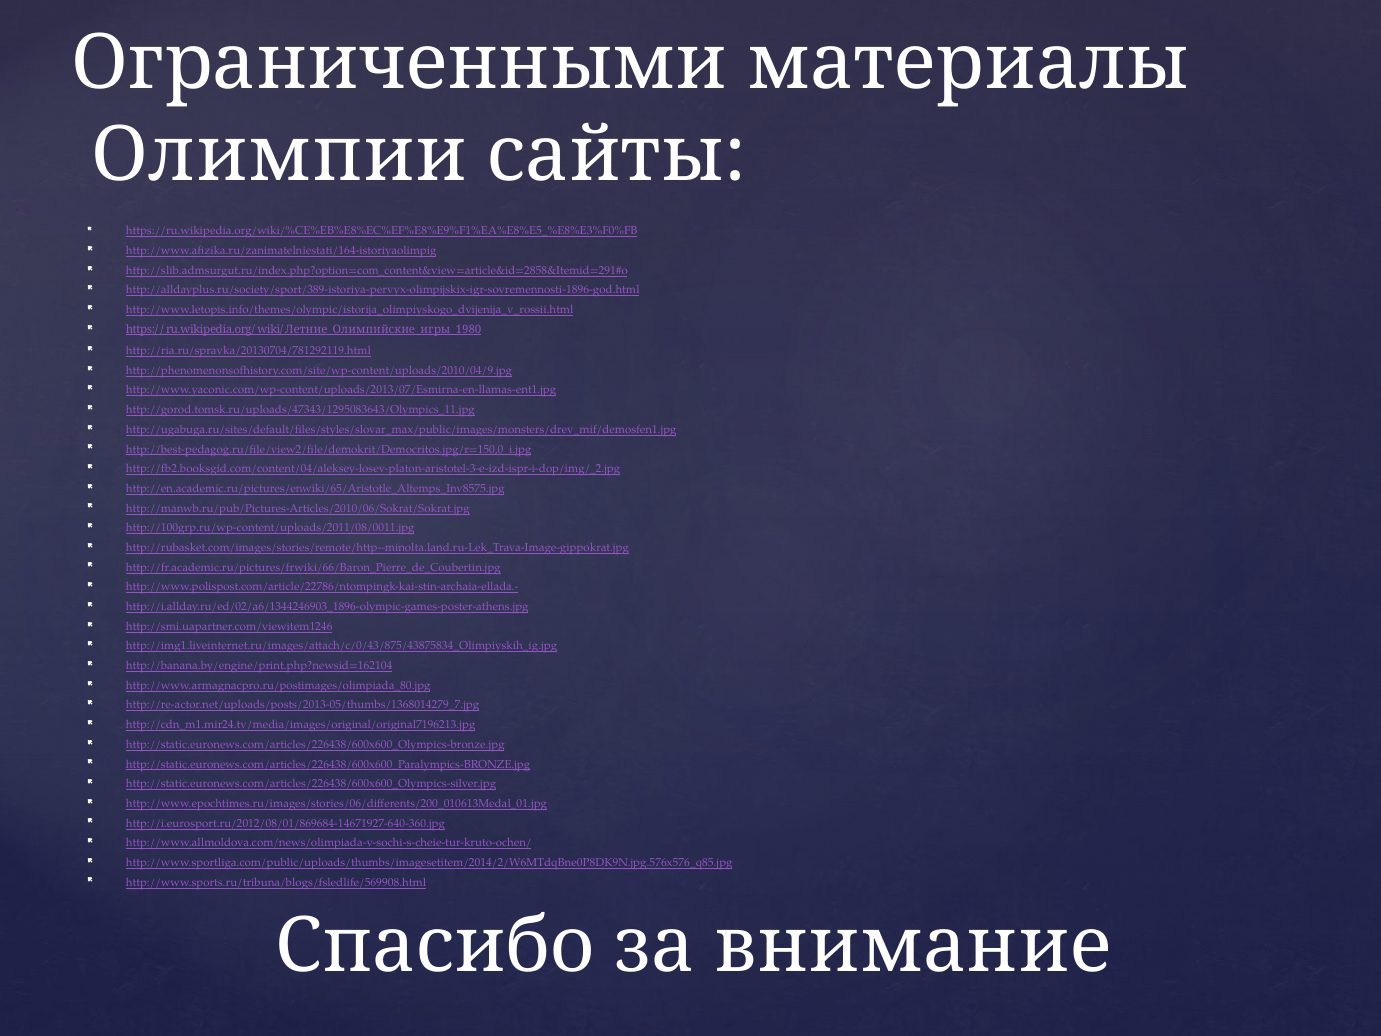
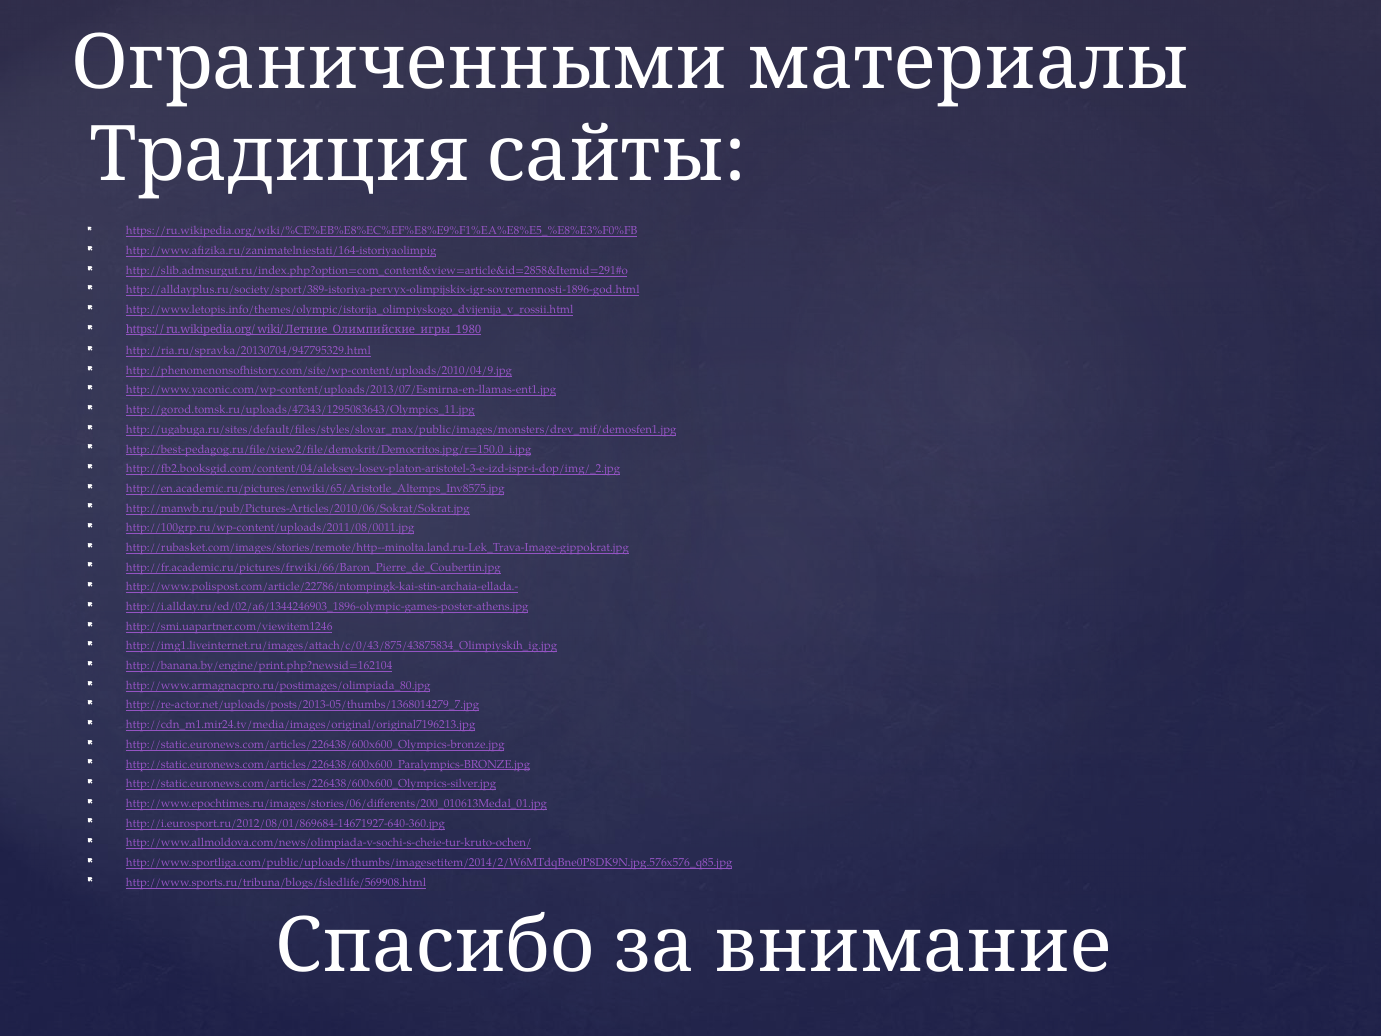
Олимпии: Олимпии -> Традиция
http://ria.ru/spravka/20130704/781292119.html: http://ria.ru/spravka/20130704/781292119.html -> http://ria.ru/spravka/20130704/947795329.html
